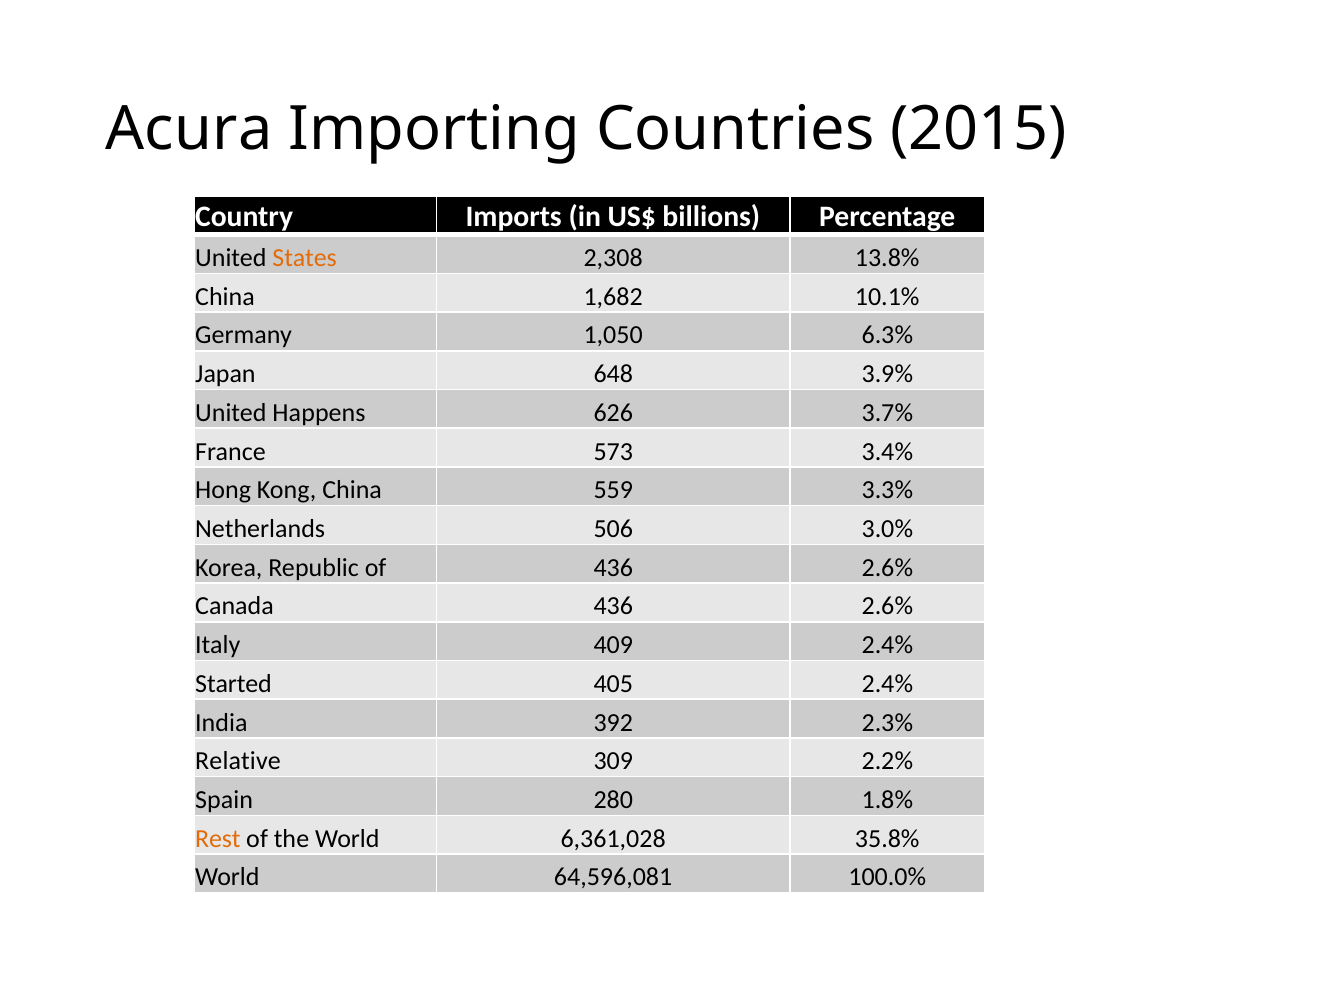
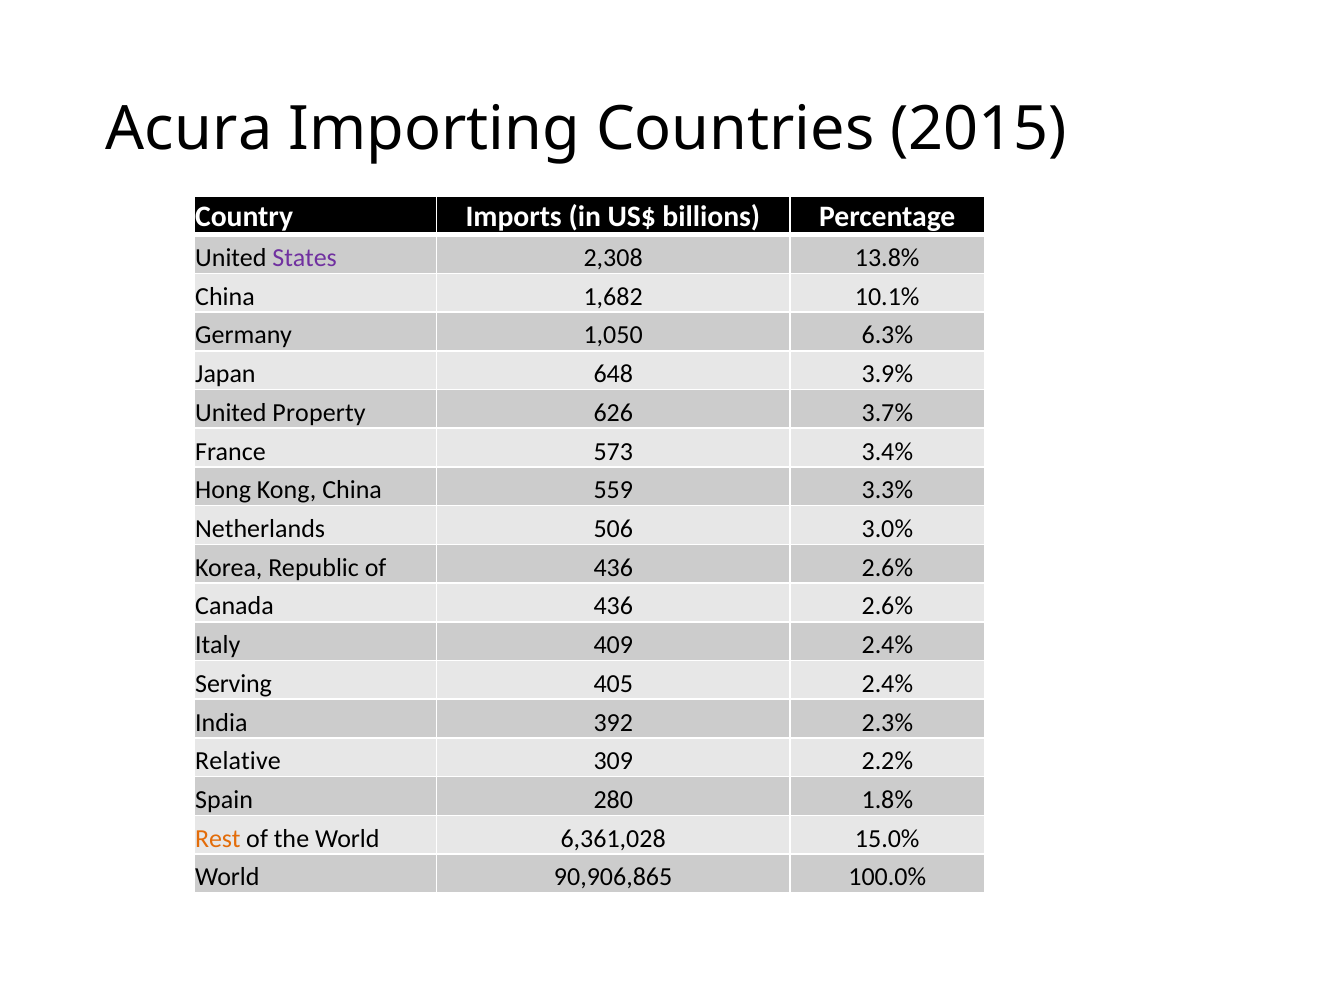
States colour: orange -> purple
Happens: Happens -> Property
Started: Started -> Serving
35.8%: 35.8% -> 15.0%
64,596,081: 64,596,081 -> 90,906,865
